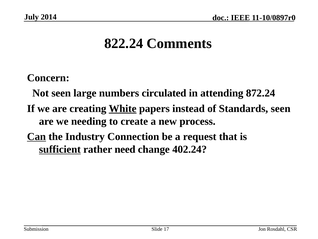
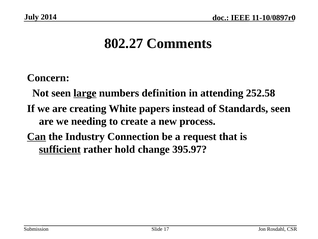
822.24: 822.24 -> 802.27
large underline: none -> present
circulated: circulated -> definition
872.24: 872.24 -> 252.58
White underline: present -> none
need: need -> hold
402.24: 402.24 -> 395.97
